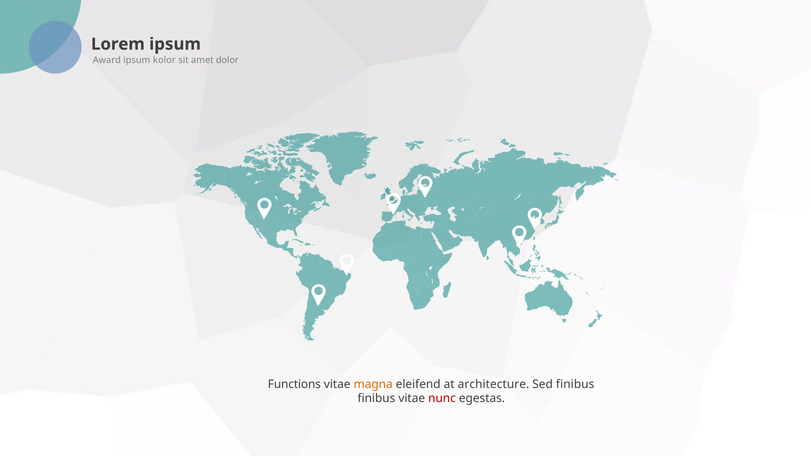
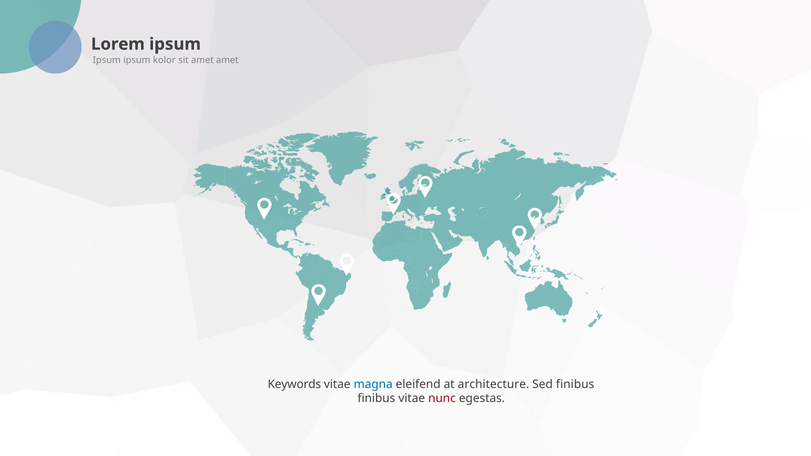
Award at (107, 60): Award -> Ipsum
amet dolor: dolor -> amet
Functions: Functions -> Keywords
magna colour: orange -> blue
